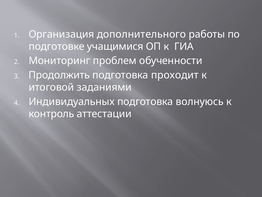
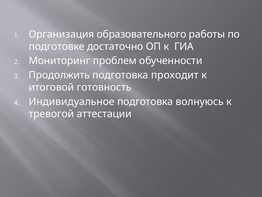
дополнительного: дополнительного -> образовательного
учащимися: учащимися -> достаточно
заданиями: заданиями -> готовность
Индивидуальных: Индивидуальных -> Индивидуальное
контроль: контроль -> тревогой
